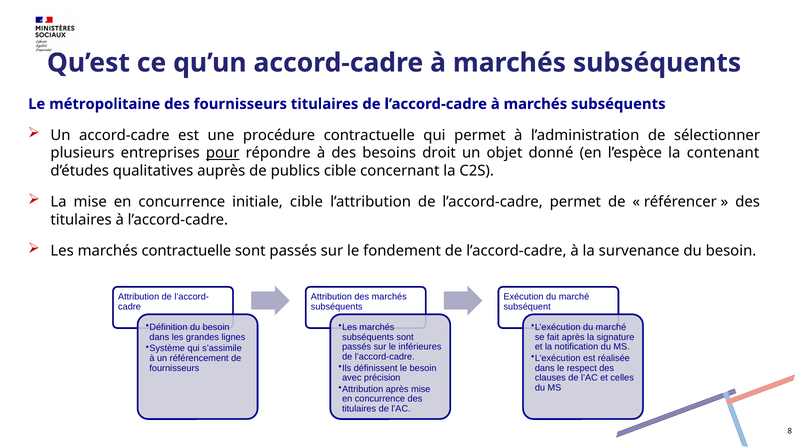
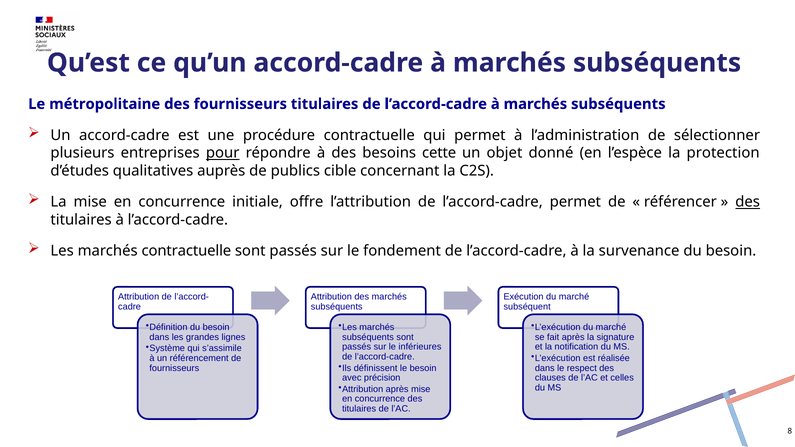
droit: droit -> cette
contenant: contenant -> protection
initiale cible: cible -> offre
des at (748, 202) underline: none -> present
